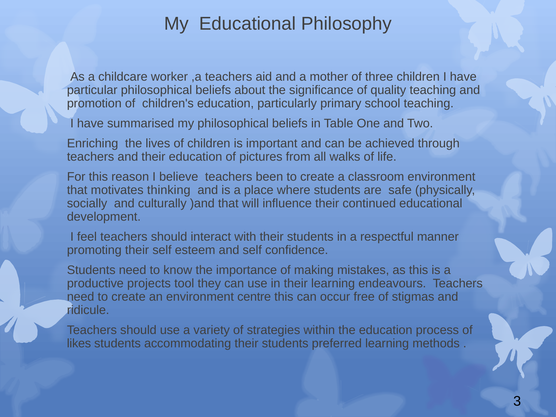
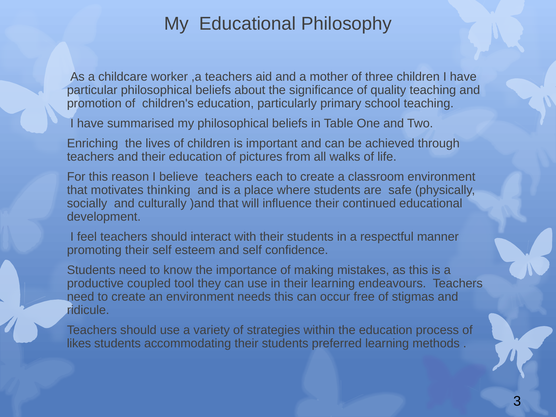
been: been -> each
projects: projects -> coupled
centre: centre -> needs
